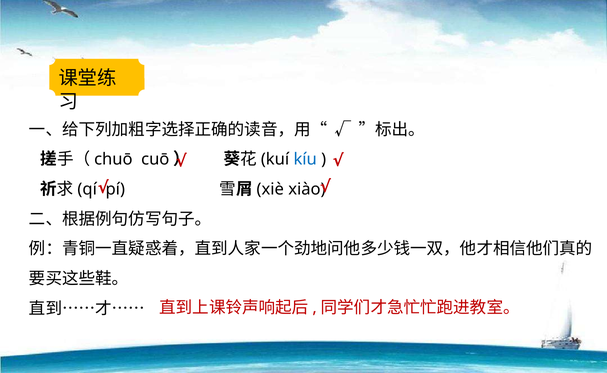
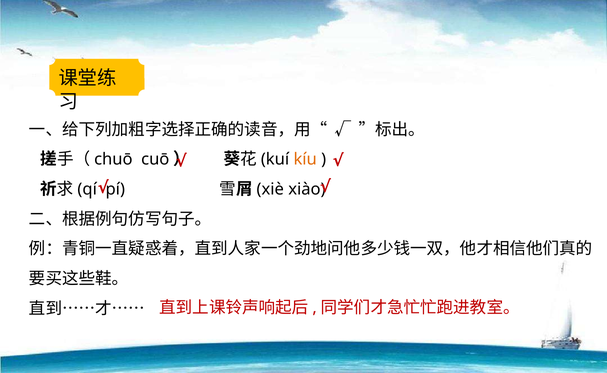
kíu colour: blue -> orange
